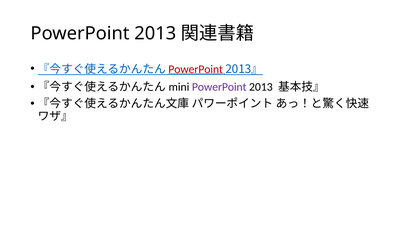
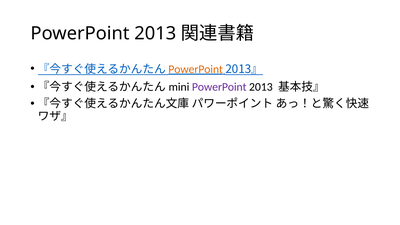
PowerPoint at (196, 69) colour: red -> orange
